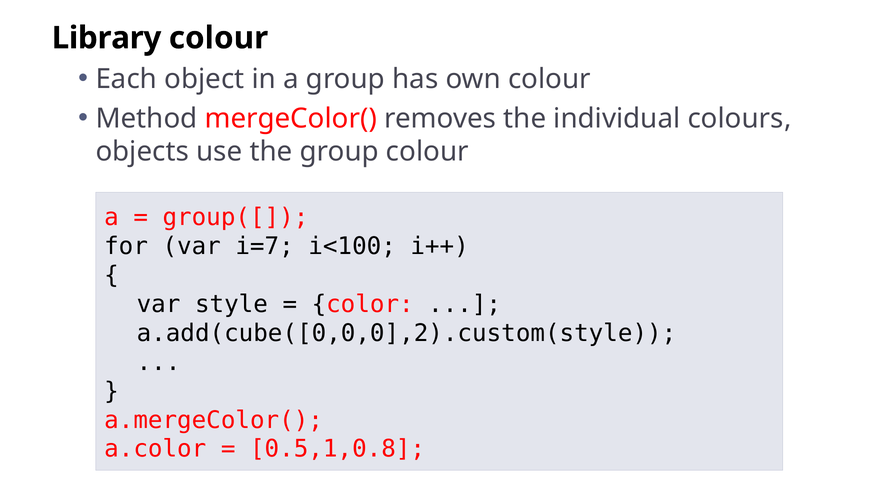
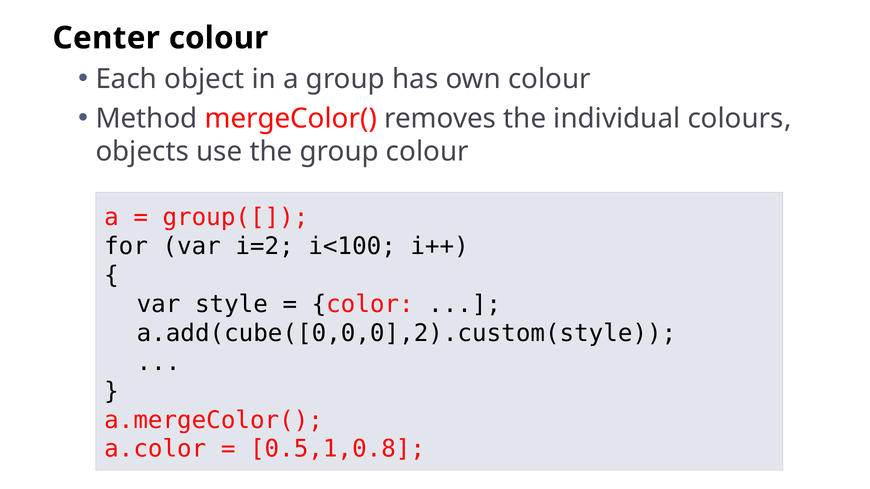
Library: Library -> Center
i=7: i=7 -> i=2
